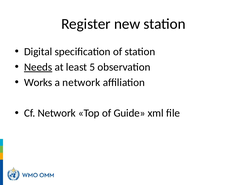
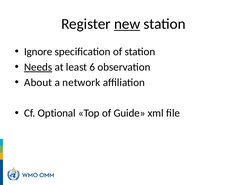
new underline: none -> present
Digital: Digital -> Ignore
5: 5 -> 6
Works: Works -> About
Cf Network: Network -> Optional
